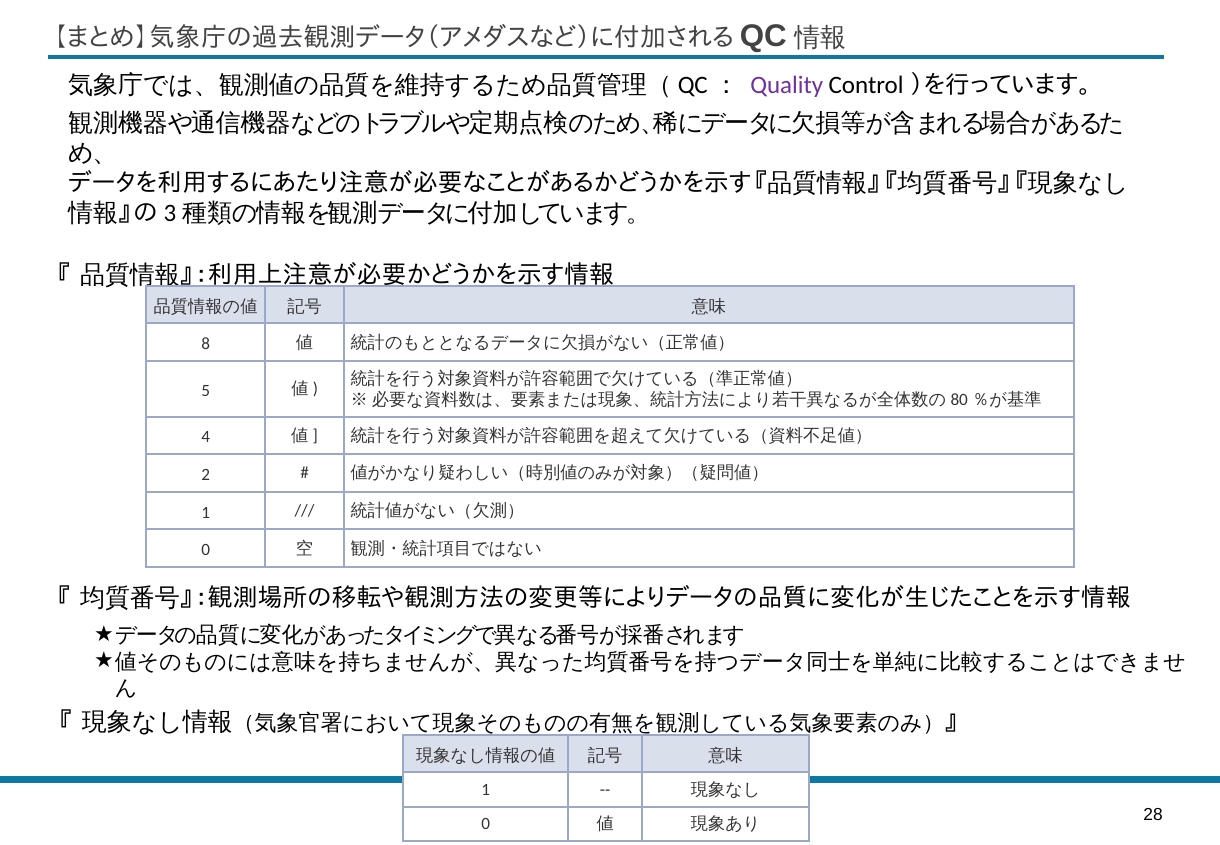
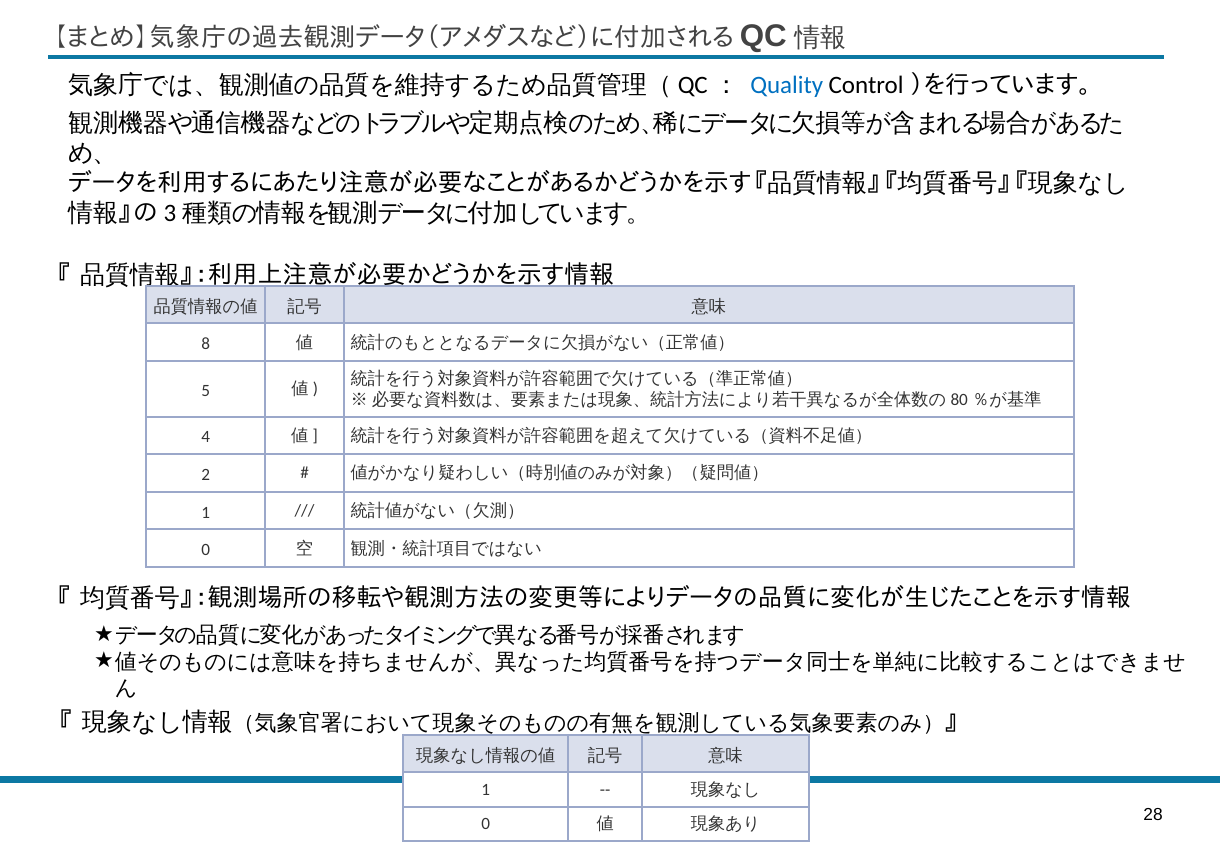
Quality colour: purple -> blue
